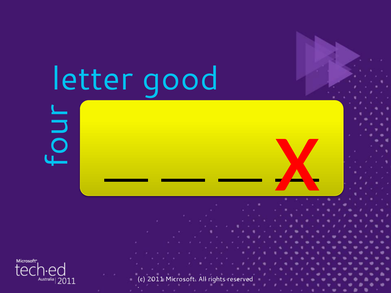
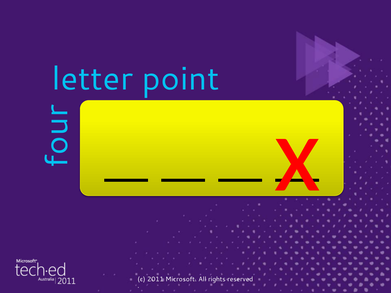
good: good -> point
